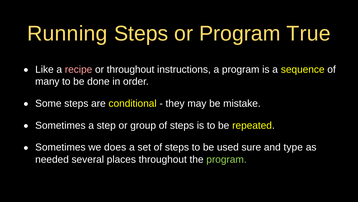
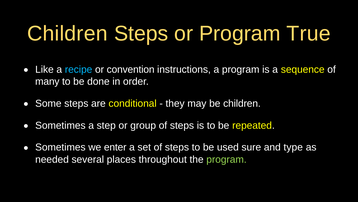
Running at (67, 33): Running -> Children
recipe colour: pink -> light blue
or throughout: throughout -> convention
be mistake: mistake -> children
does: does -> enter
